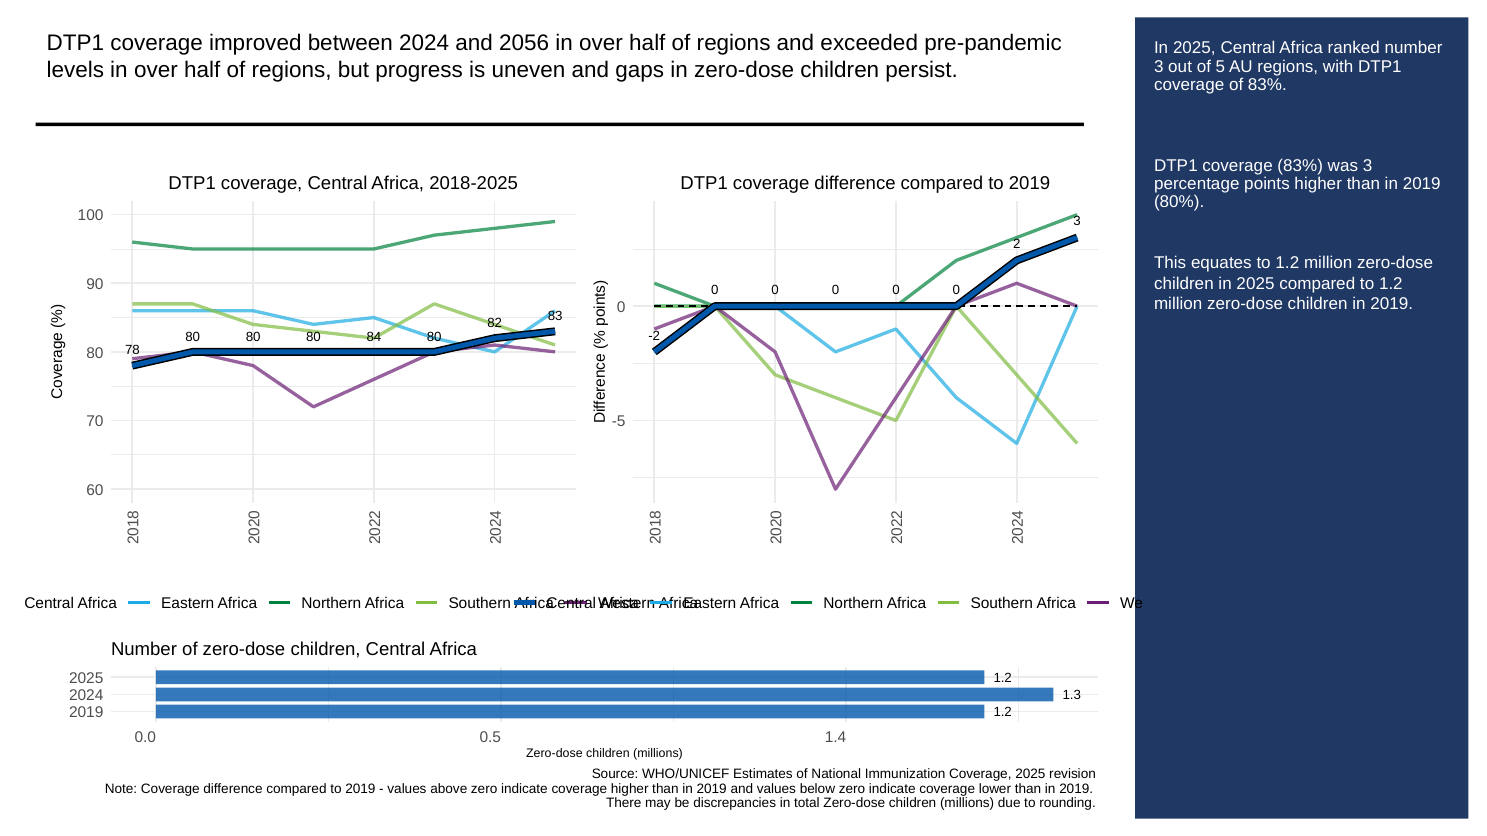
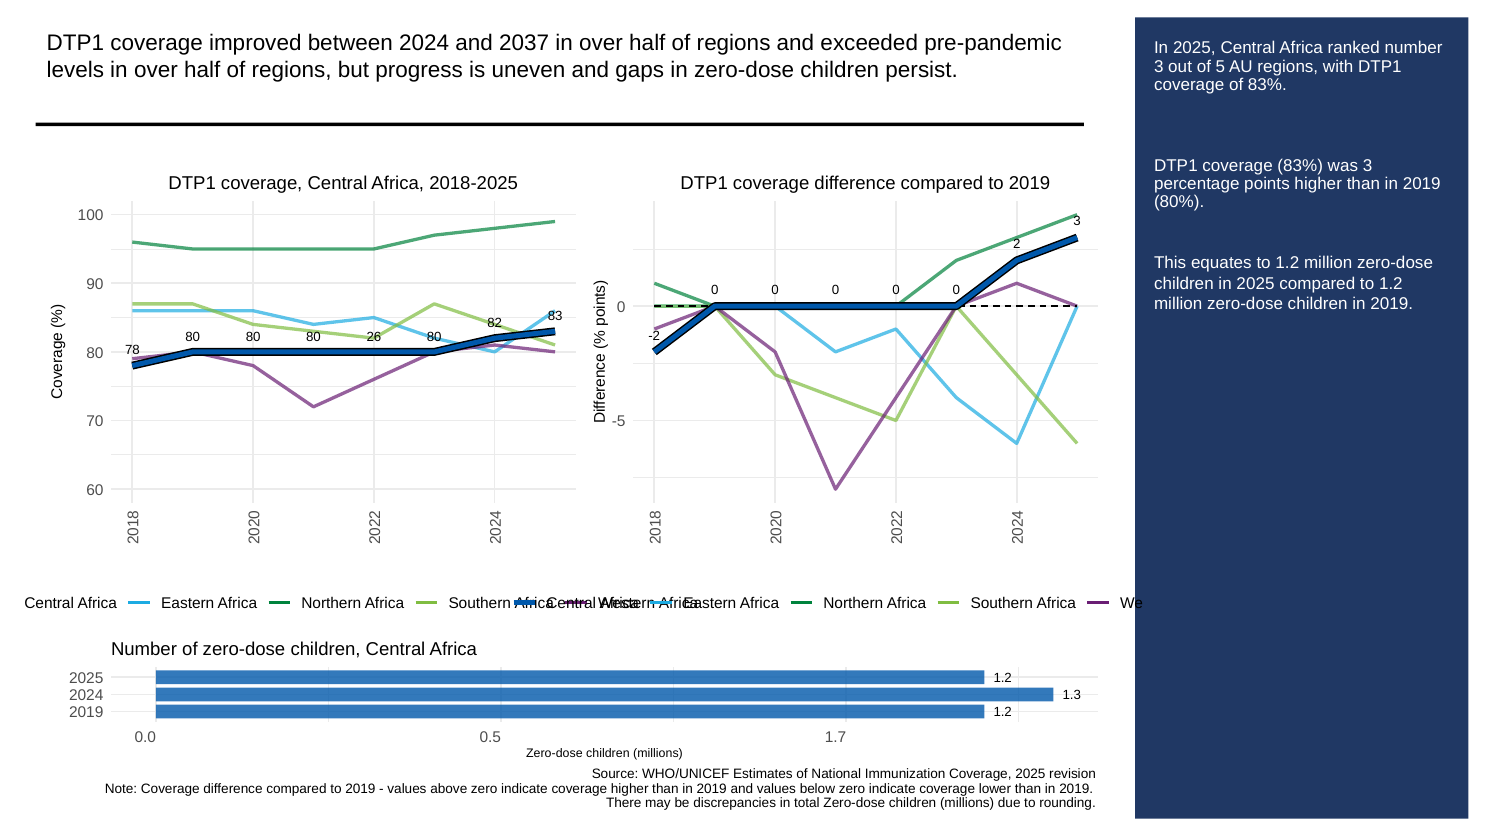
2056: 2056 -> 2037
84: 84 -> 26
1.4: 1.4 -> 1.7
